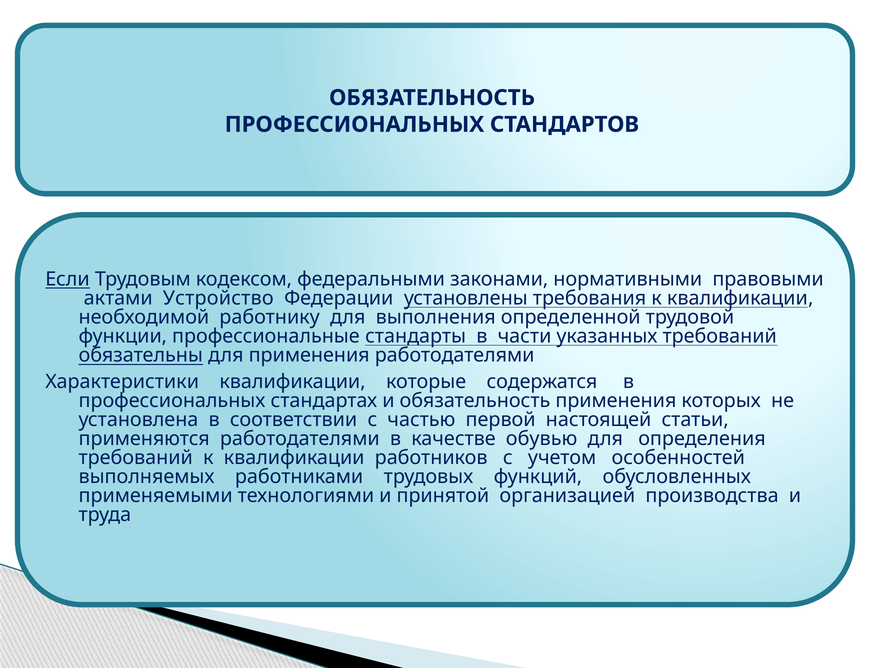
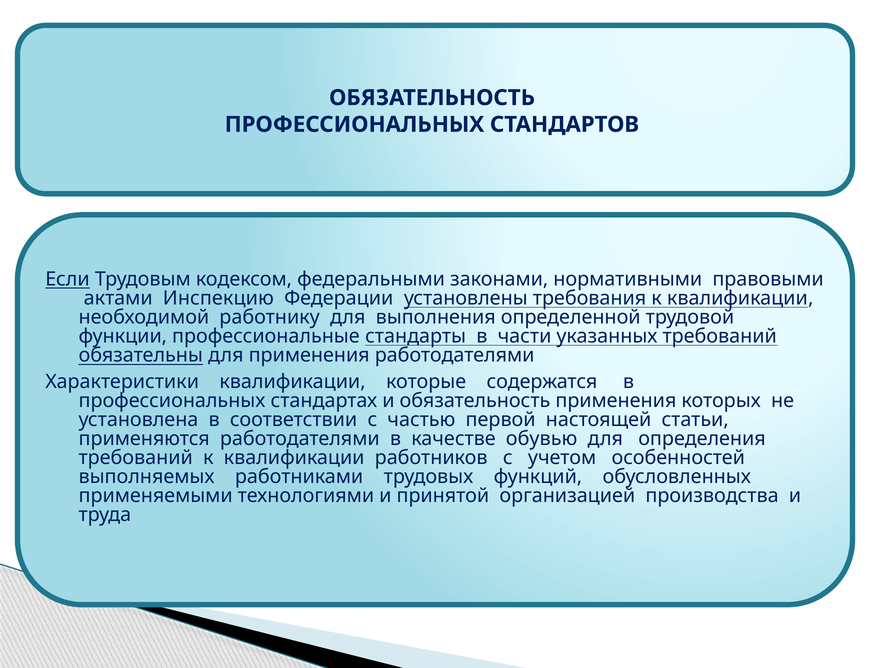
Устройство: Устройство -> Инспекцию
